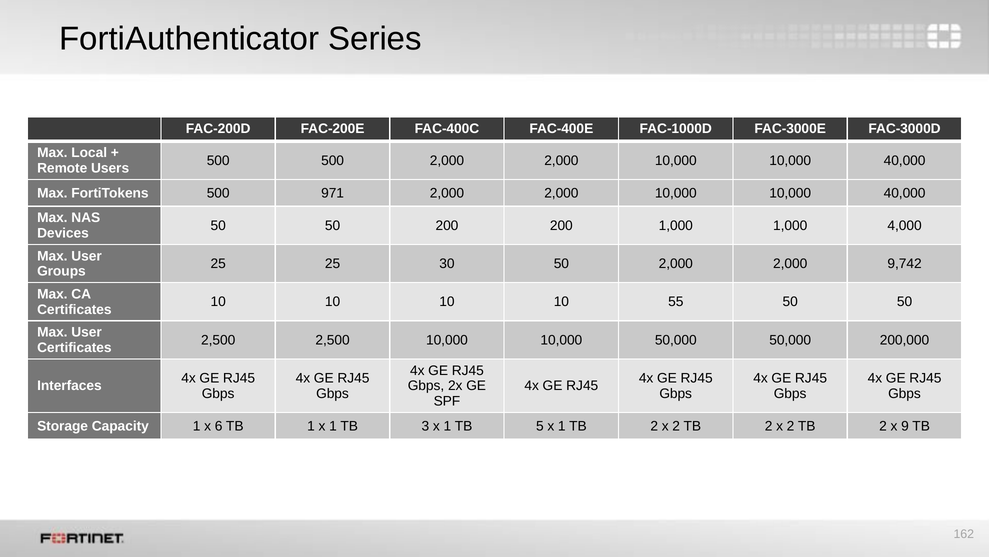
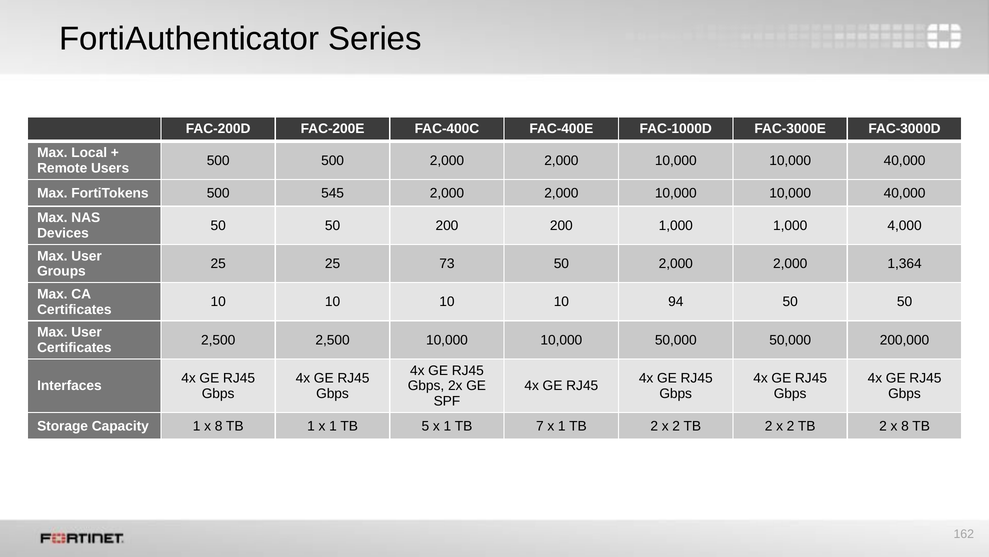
971: 971 -> 545
30: 30 -> 73
9,742: 9,742 -> 1,364
55: 55 -> 94
1 x 6: 6 -> 8
3: 3 -> 5
5: 5 -> 7
2 x 9: 9 -> 8
